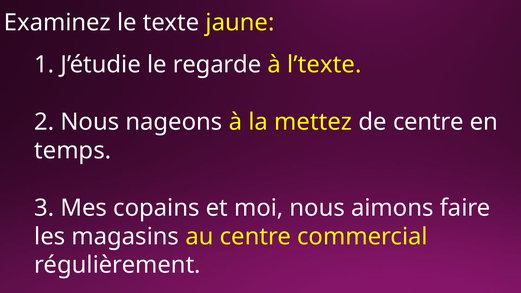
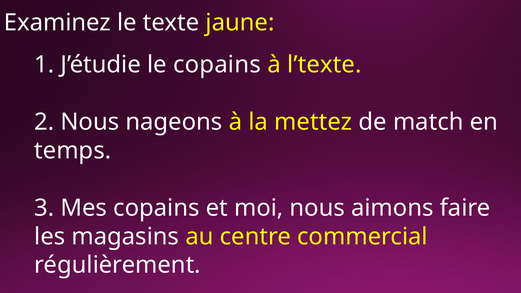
le regarde: regarde -> copains
de centre: centre -> match
